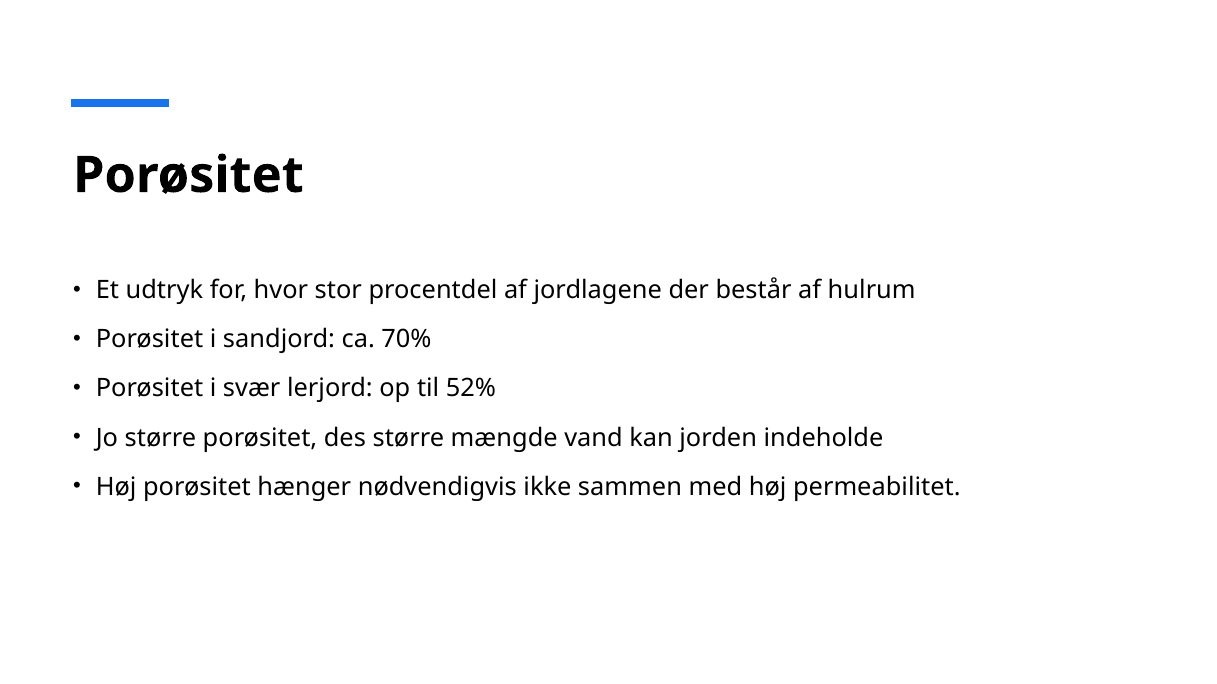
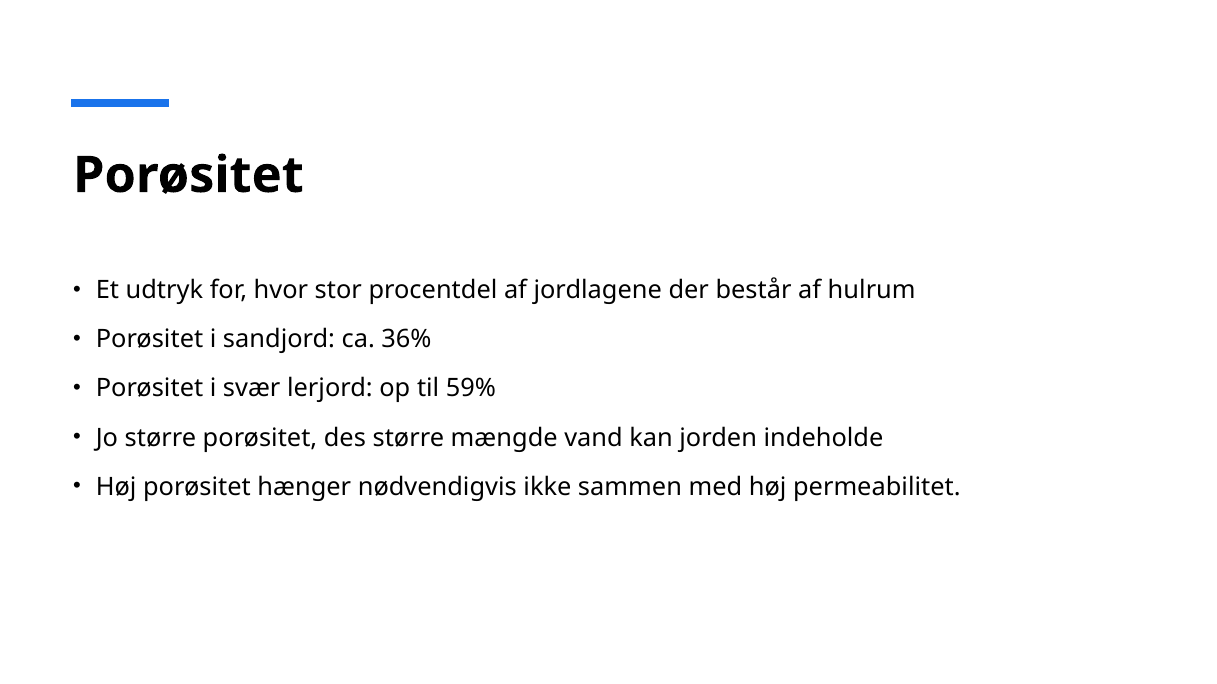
70%: 70% -> 36%
52%: 52% -> 59%
